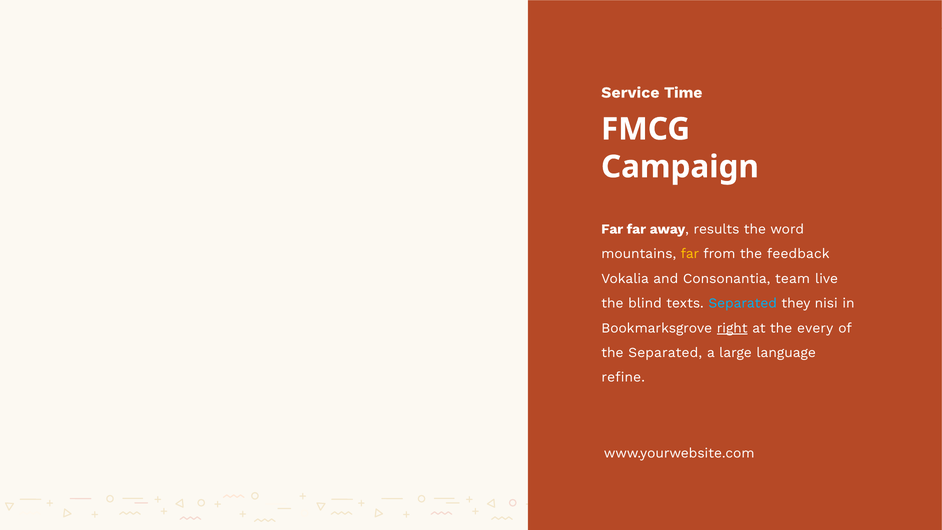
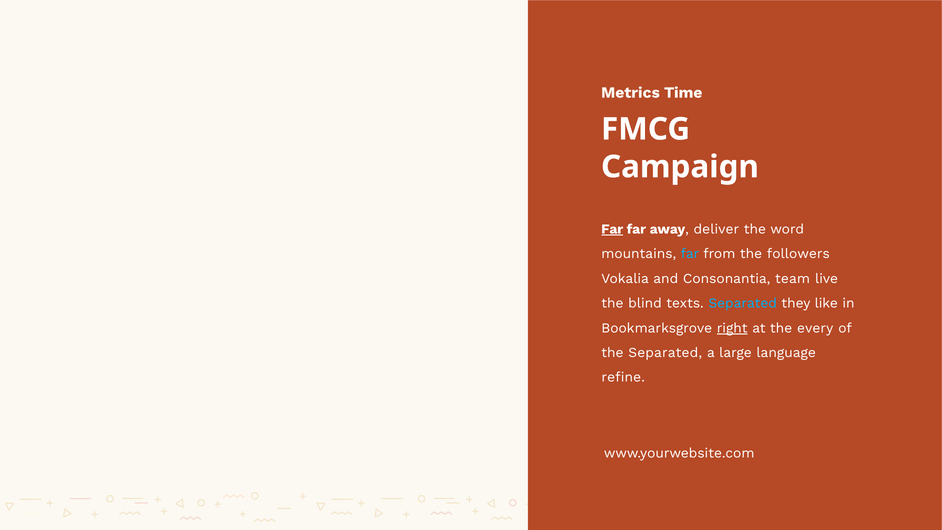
Service: Service -> Metrics
Far at (612, 229) underline: none -> present
results: results -> deliver
far at (690, 254) colour: yellow -> light blue
feedback: feedback -> followers
nisi: nisi -> like
